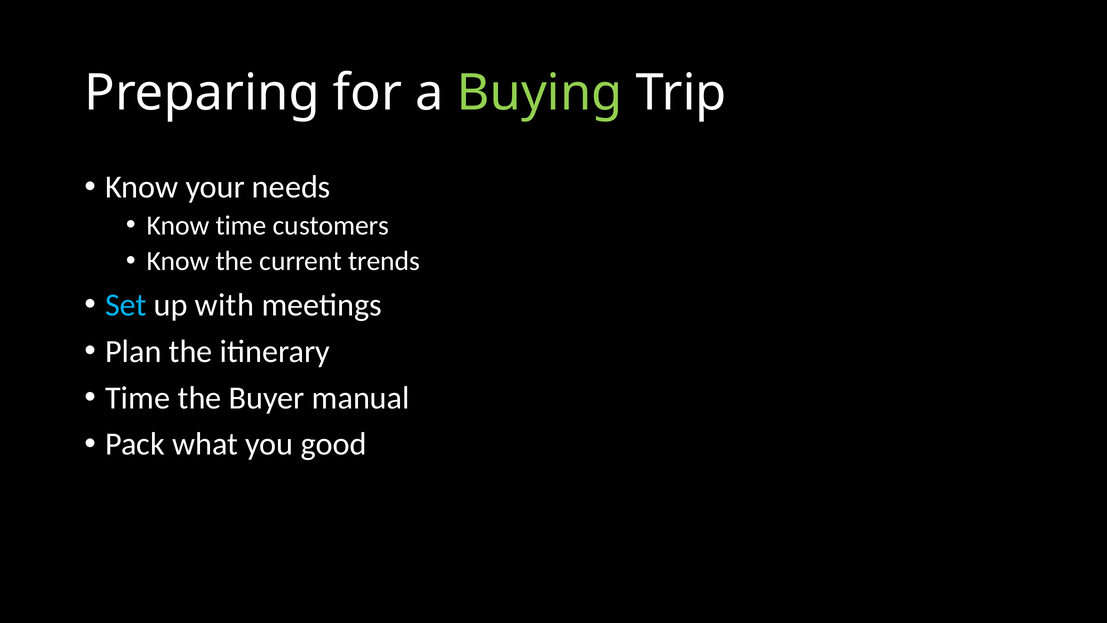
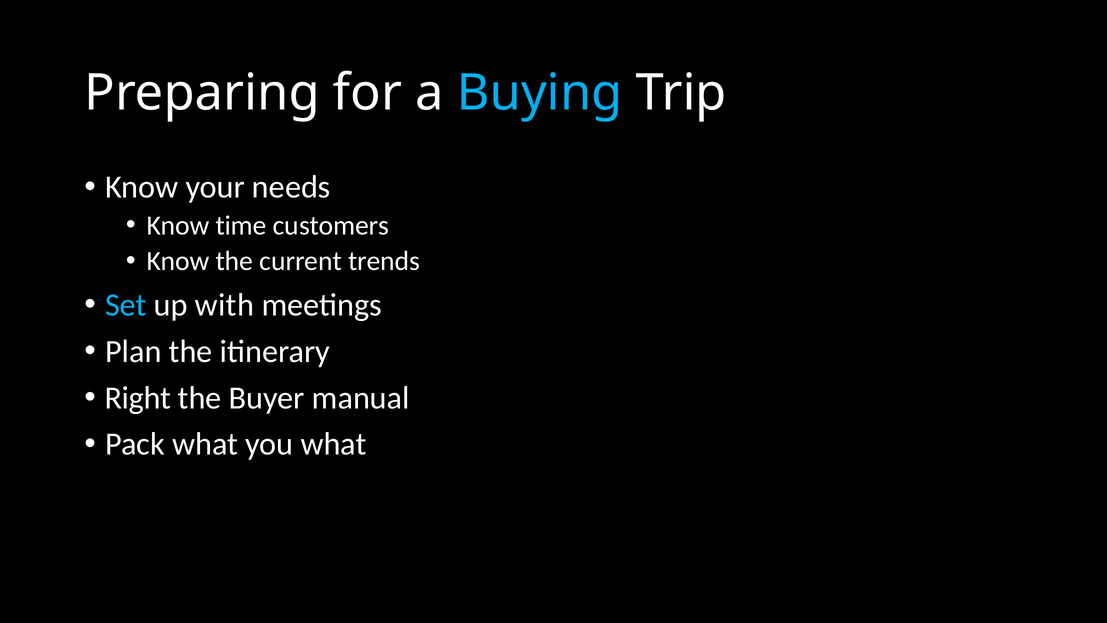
Buying colour: light green -> light blue
Time at (138, 398): Time -> Right
you good: good -> what
